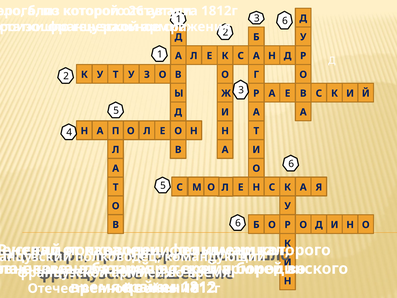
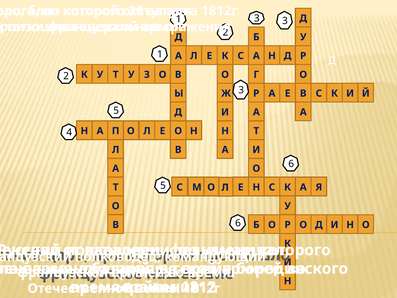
3 6: 6 -> 3
